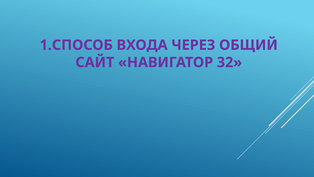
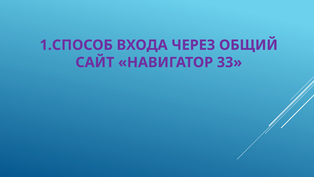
32: 32 -> 33
